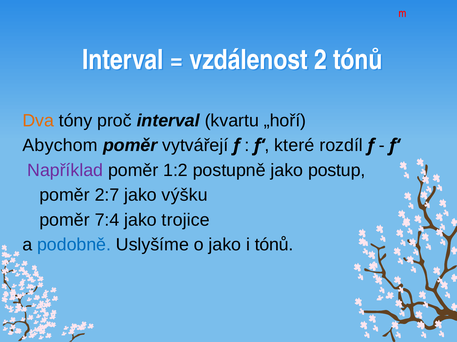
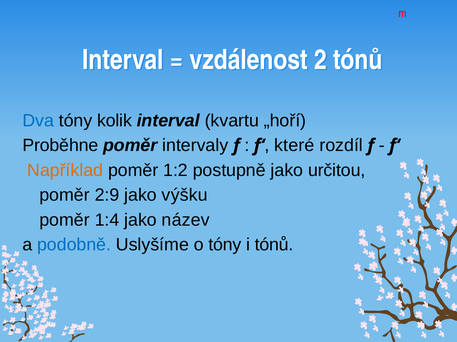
Dva colour: orange -> blue
proč: proč -> kolik
Abychom: Abychom -> Proběhne
vytvářejí: vytvářejí -> intervaly
Například colour: purple -> orange
postup: postup -> určitou
2:7: 2:7 -> 2:9
7:4: 7:4 -> 1:4
trojice: trojice -> název
o jako: jako -> tóny
